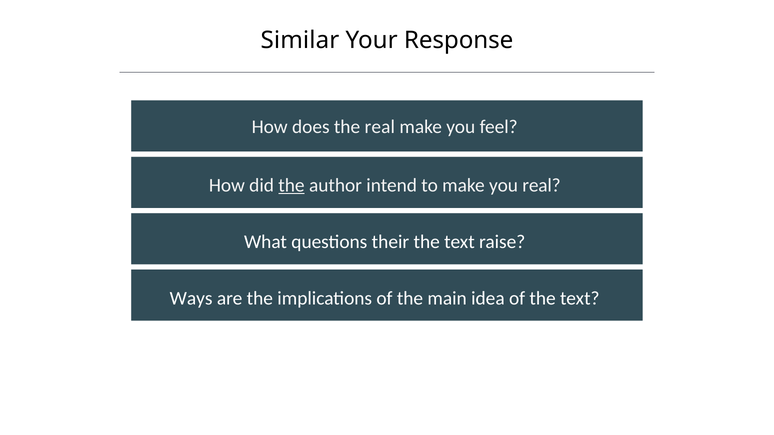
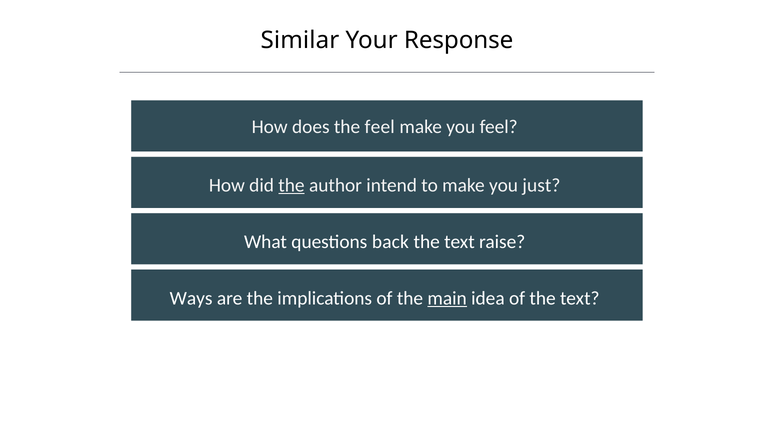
the real: real -> feel
you real: real -> just
their: their -> back
main underline: none -> present
